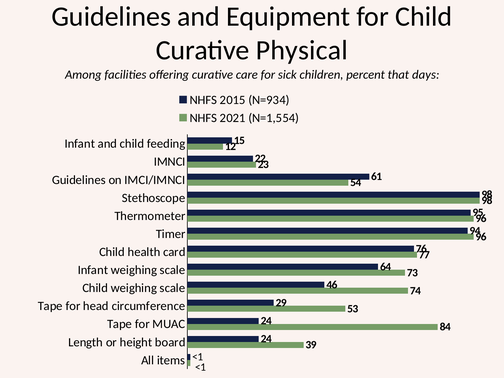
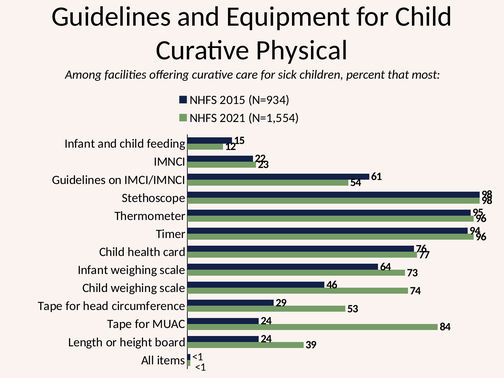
days: days -> most
